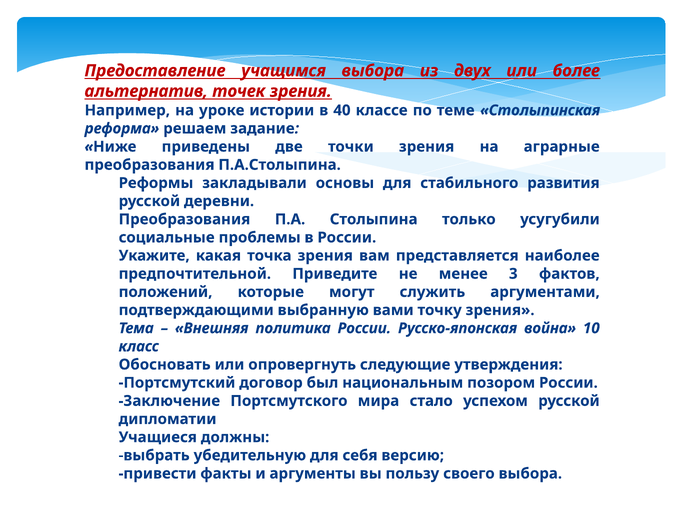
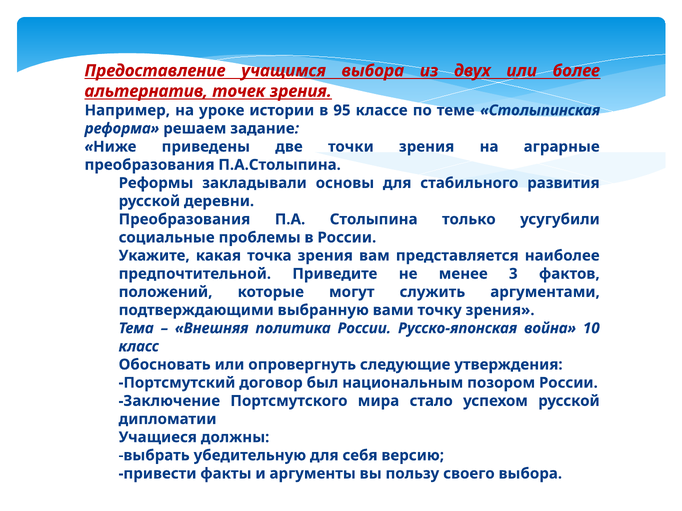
40: 40 -> 95
